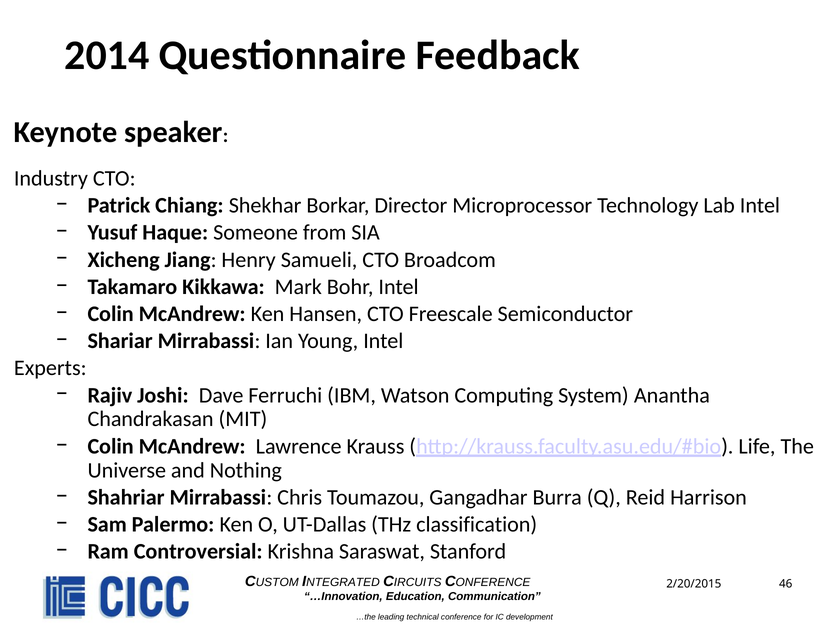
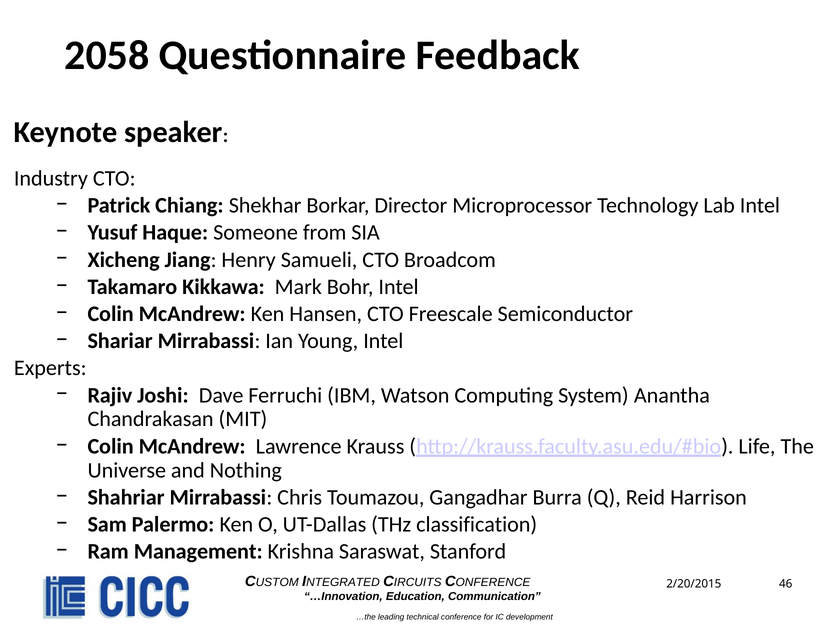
2014: 2014 -> 2058
Controversial: Controversial -> Management
